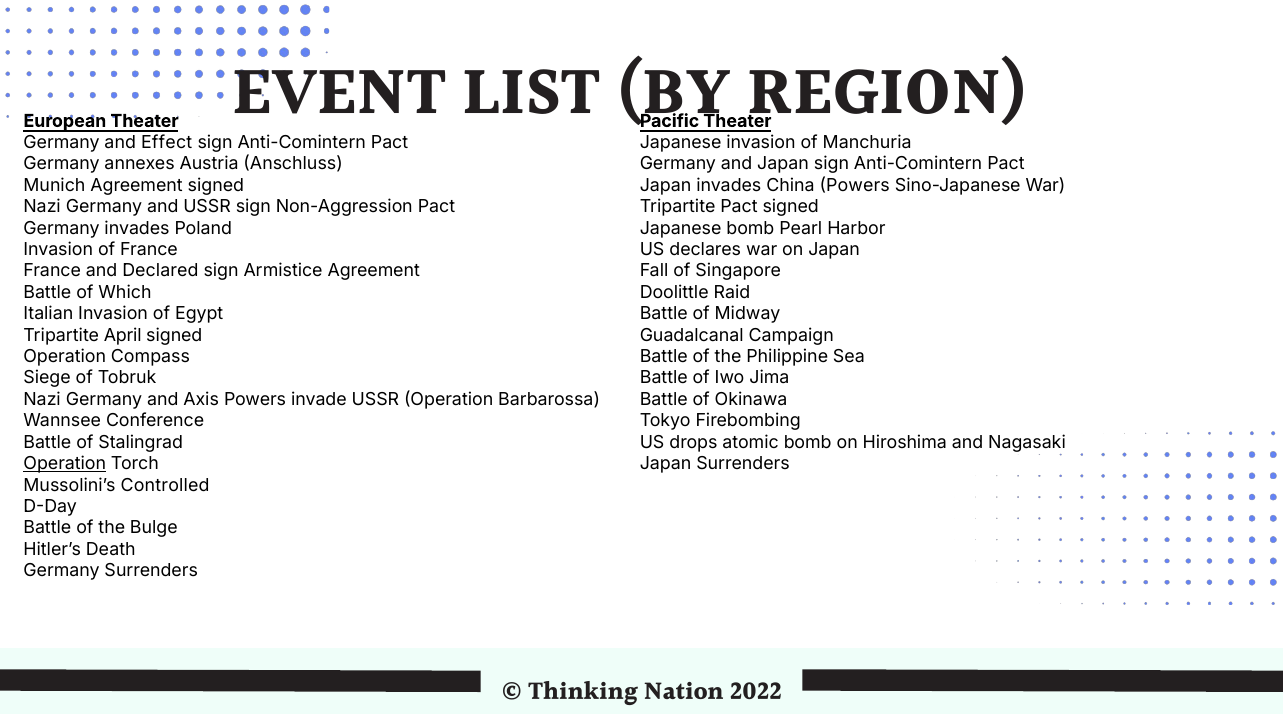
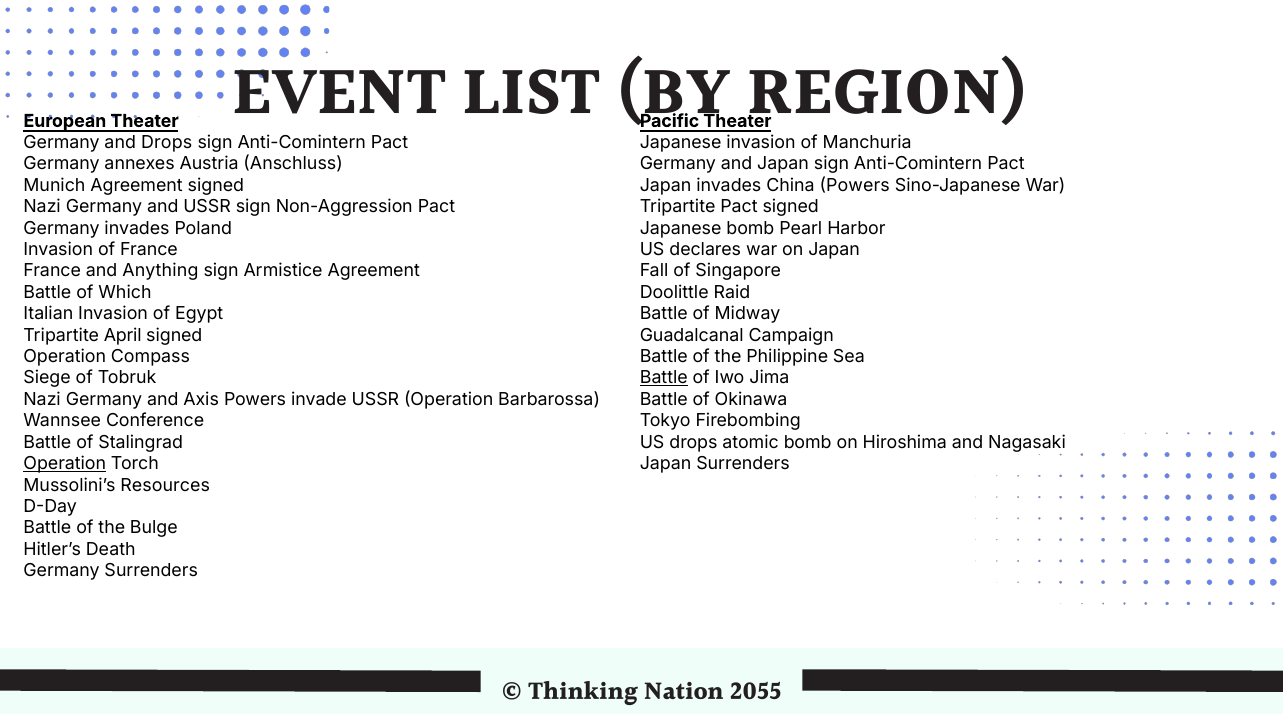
and Effect: Effect -> Drops
Declared: Declared -> Anything
Battle at (664, 378) underline: none -> present
Controlled: Controlled -> Resources
2022: 2022 -> 2055
